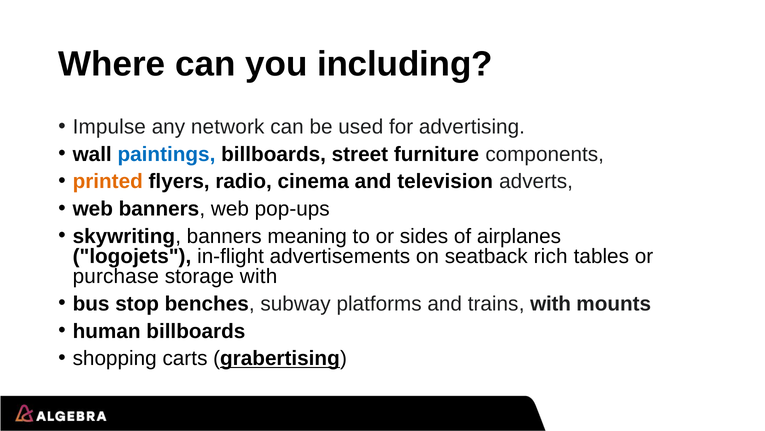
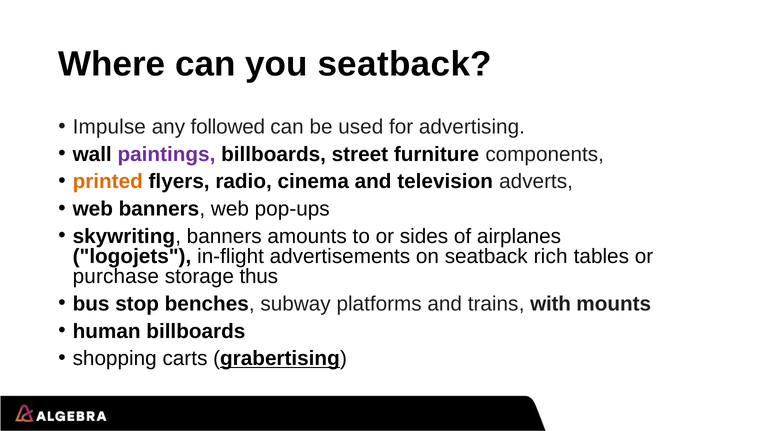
you including: including -> seatback
network: network -> followed
paintings colour: blue -> purple
meaning: meaning -> amounts
storage with: with -> thus
